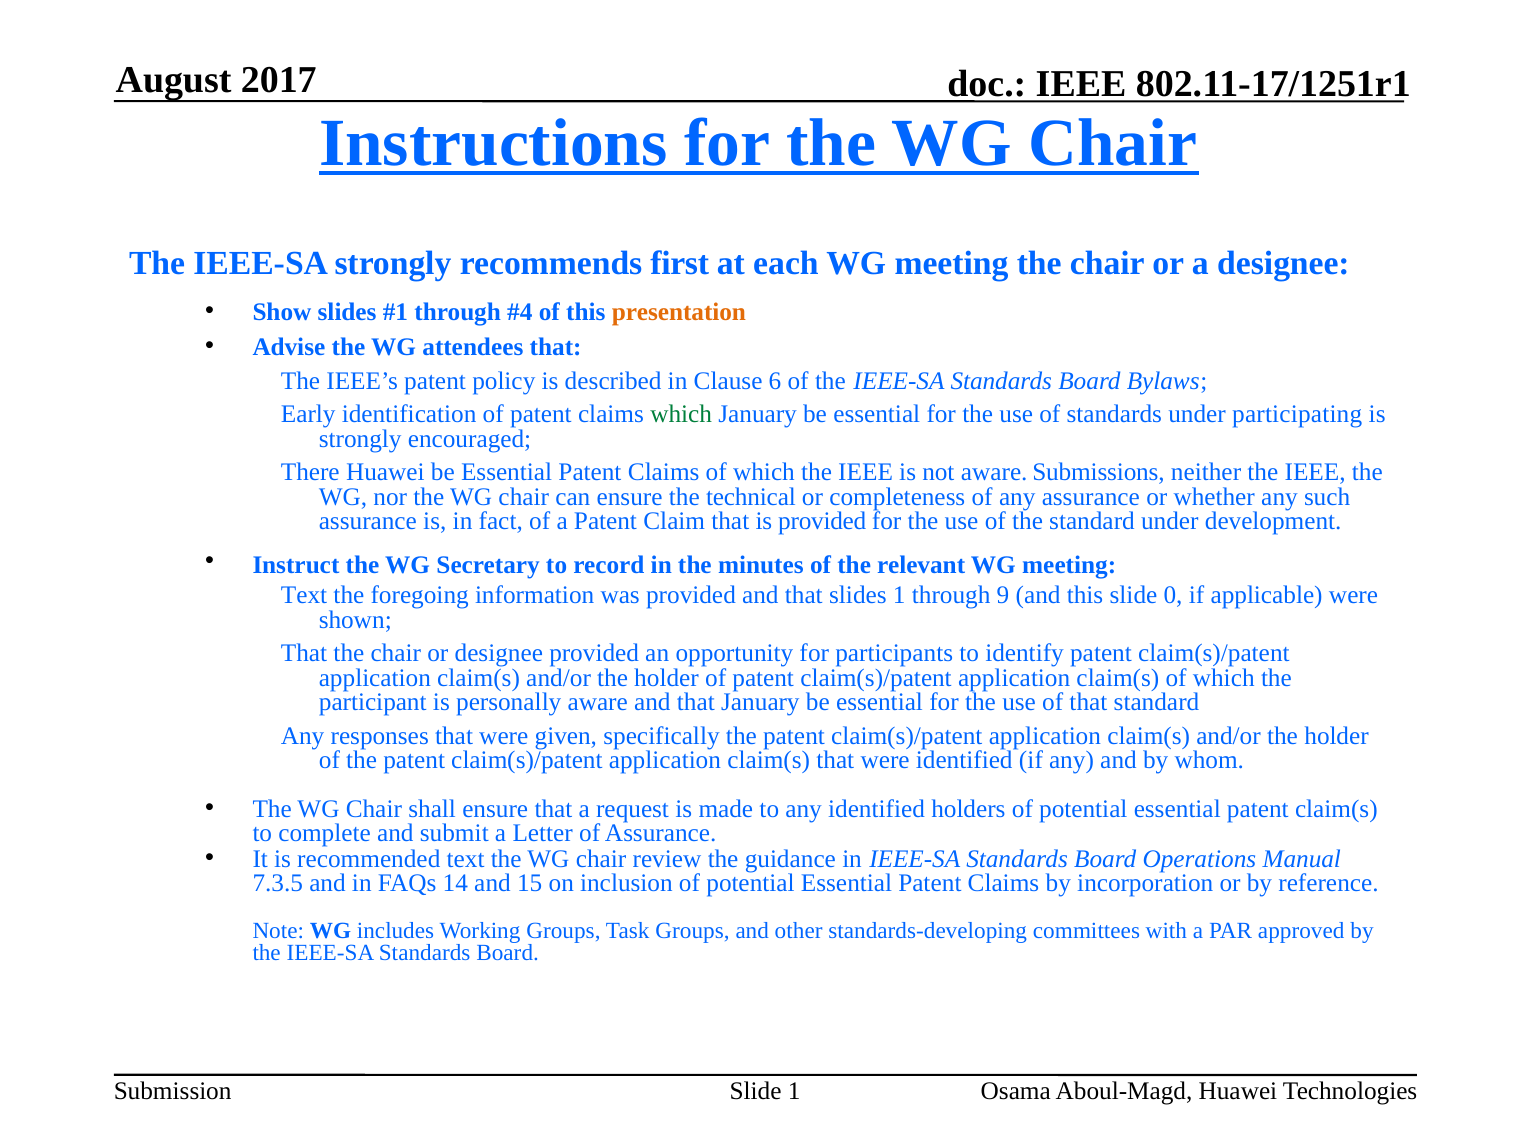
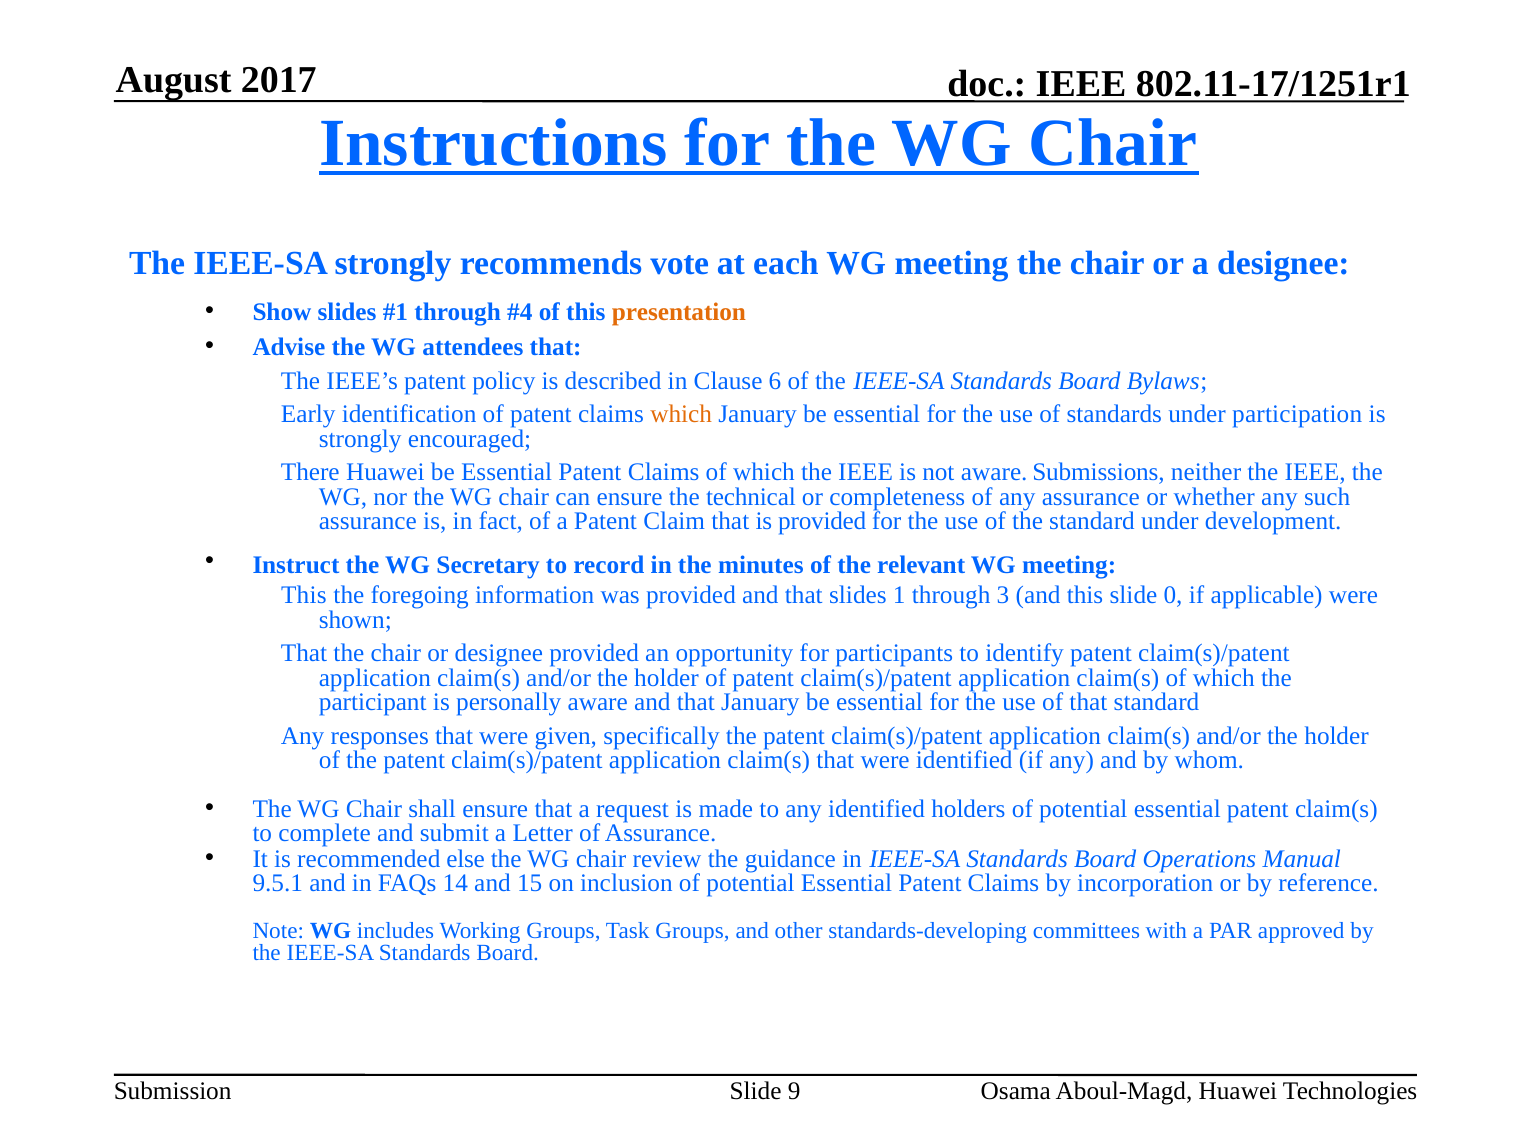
first: first -> vote
which at (681, 415) colour: green -> orange
participating: participating -> participation
Text at (304, 596): Text -> This
9: 9 -> 3
recommended text: text -> else
7.3.5: 7.3.5 -> 9.5.1
Slide 1: 1 -> 9
